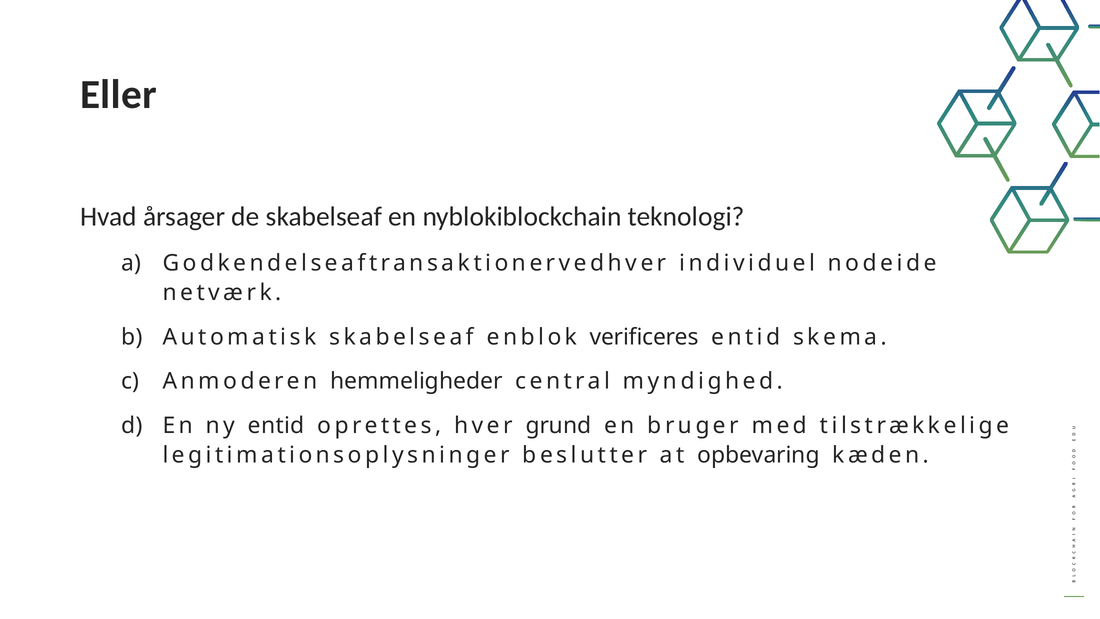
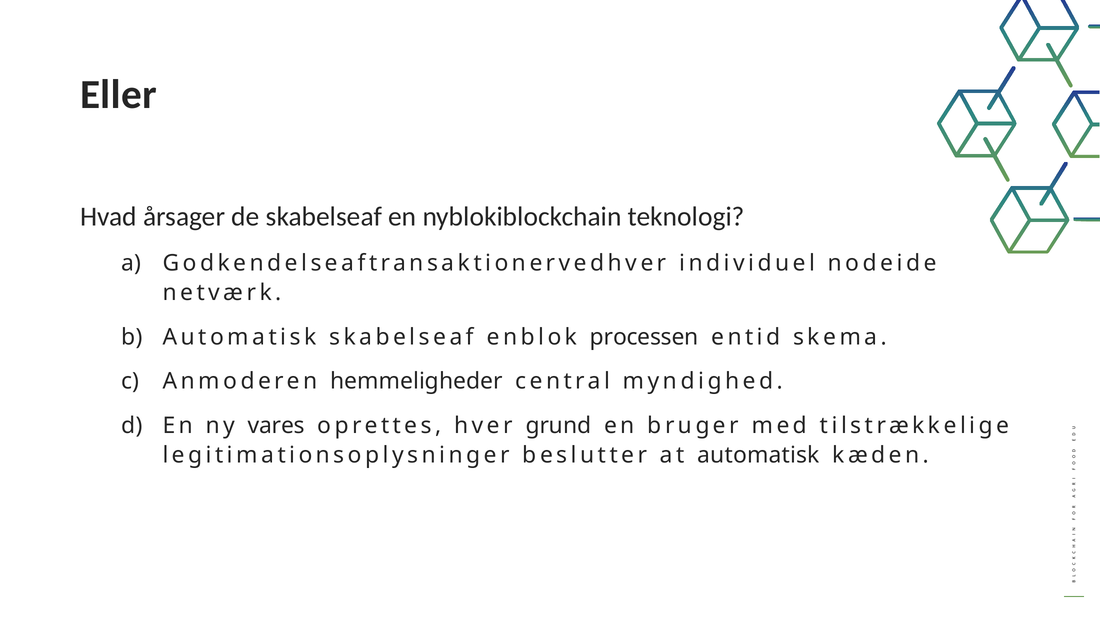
verificeres: verificeres -> processen
ny entid: entid -> vares
at opbevaring: opbevaring -> automatisk
